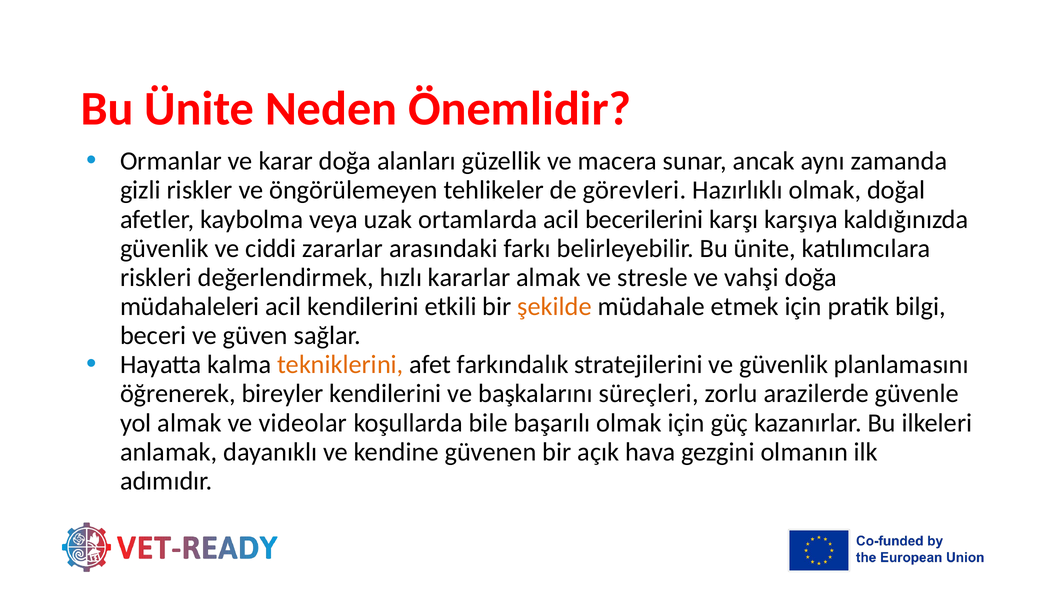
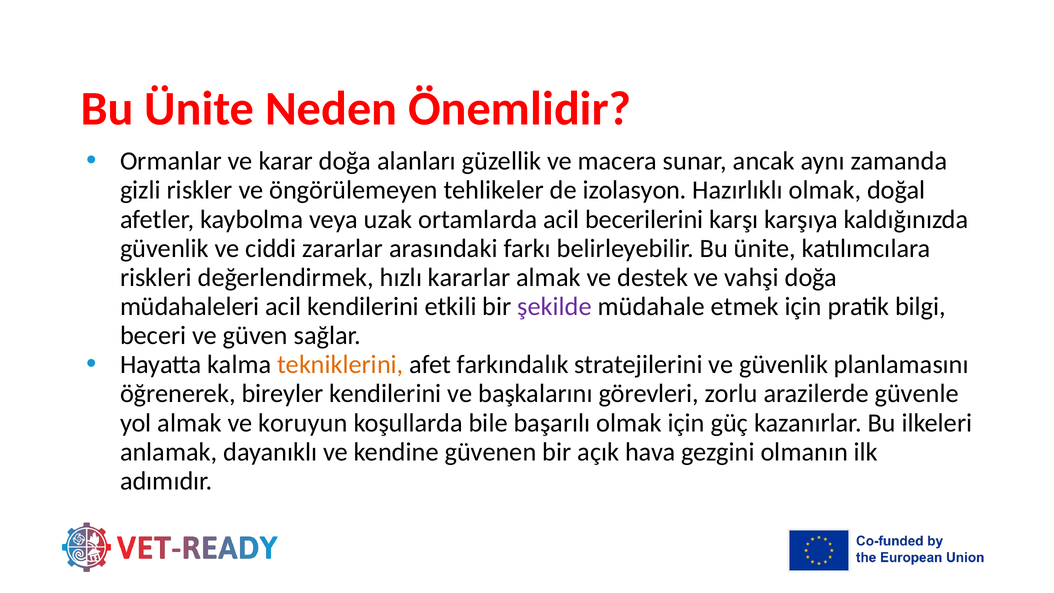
görevleri: görevleri -> izolasyon
stresle: stresle -> destek
şekilde colour: orange -> purple
süreçleri: süreçleri -> görevleri
videolar: videolar -> koruyun
